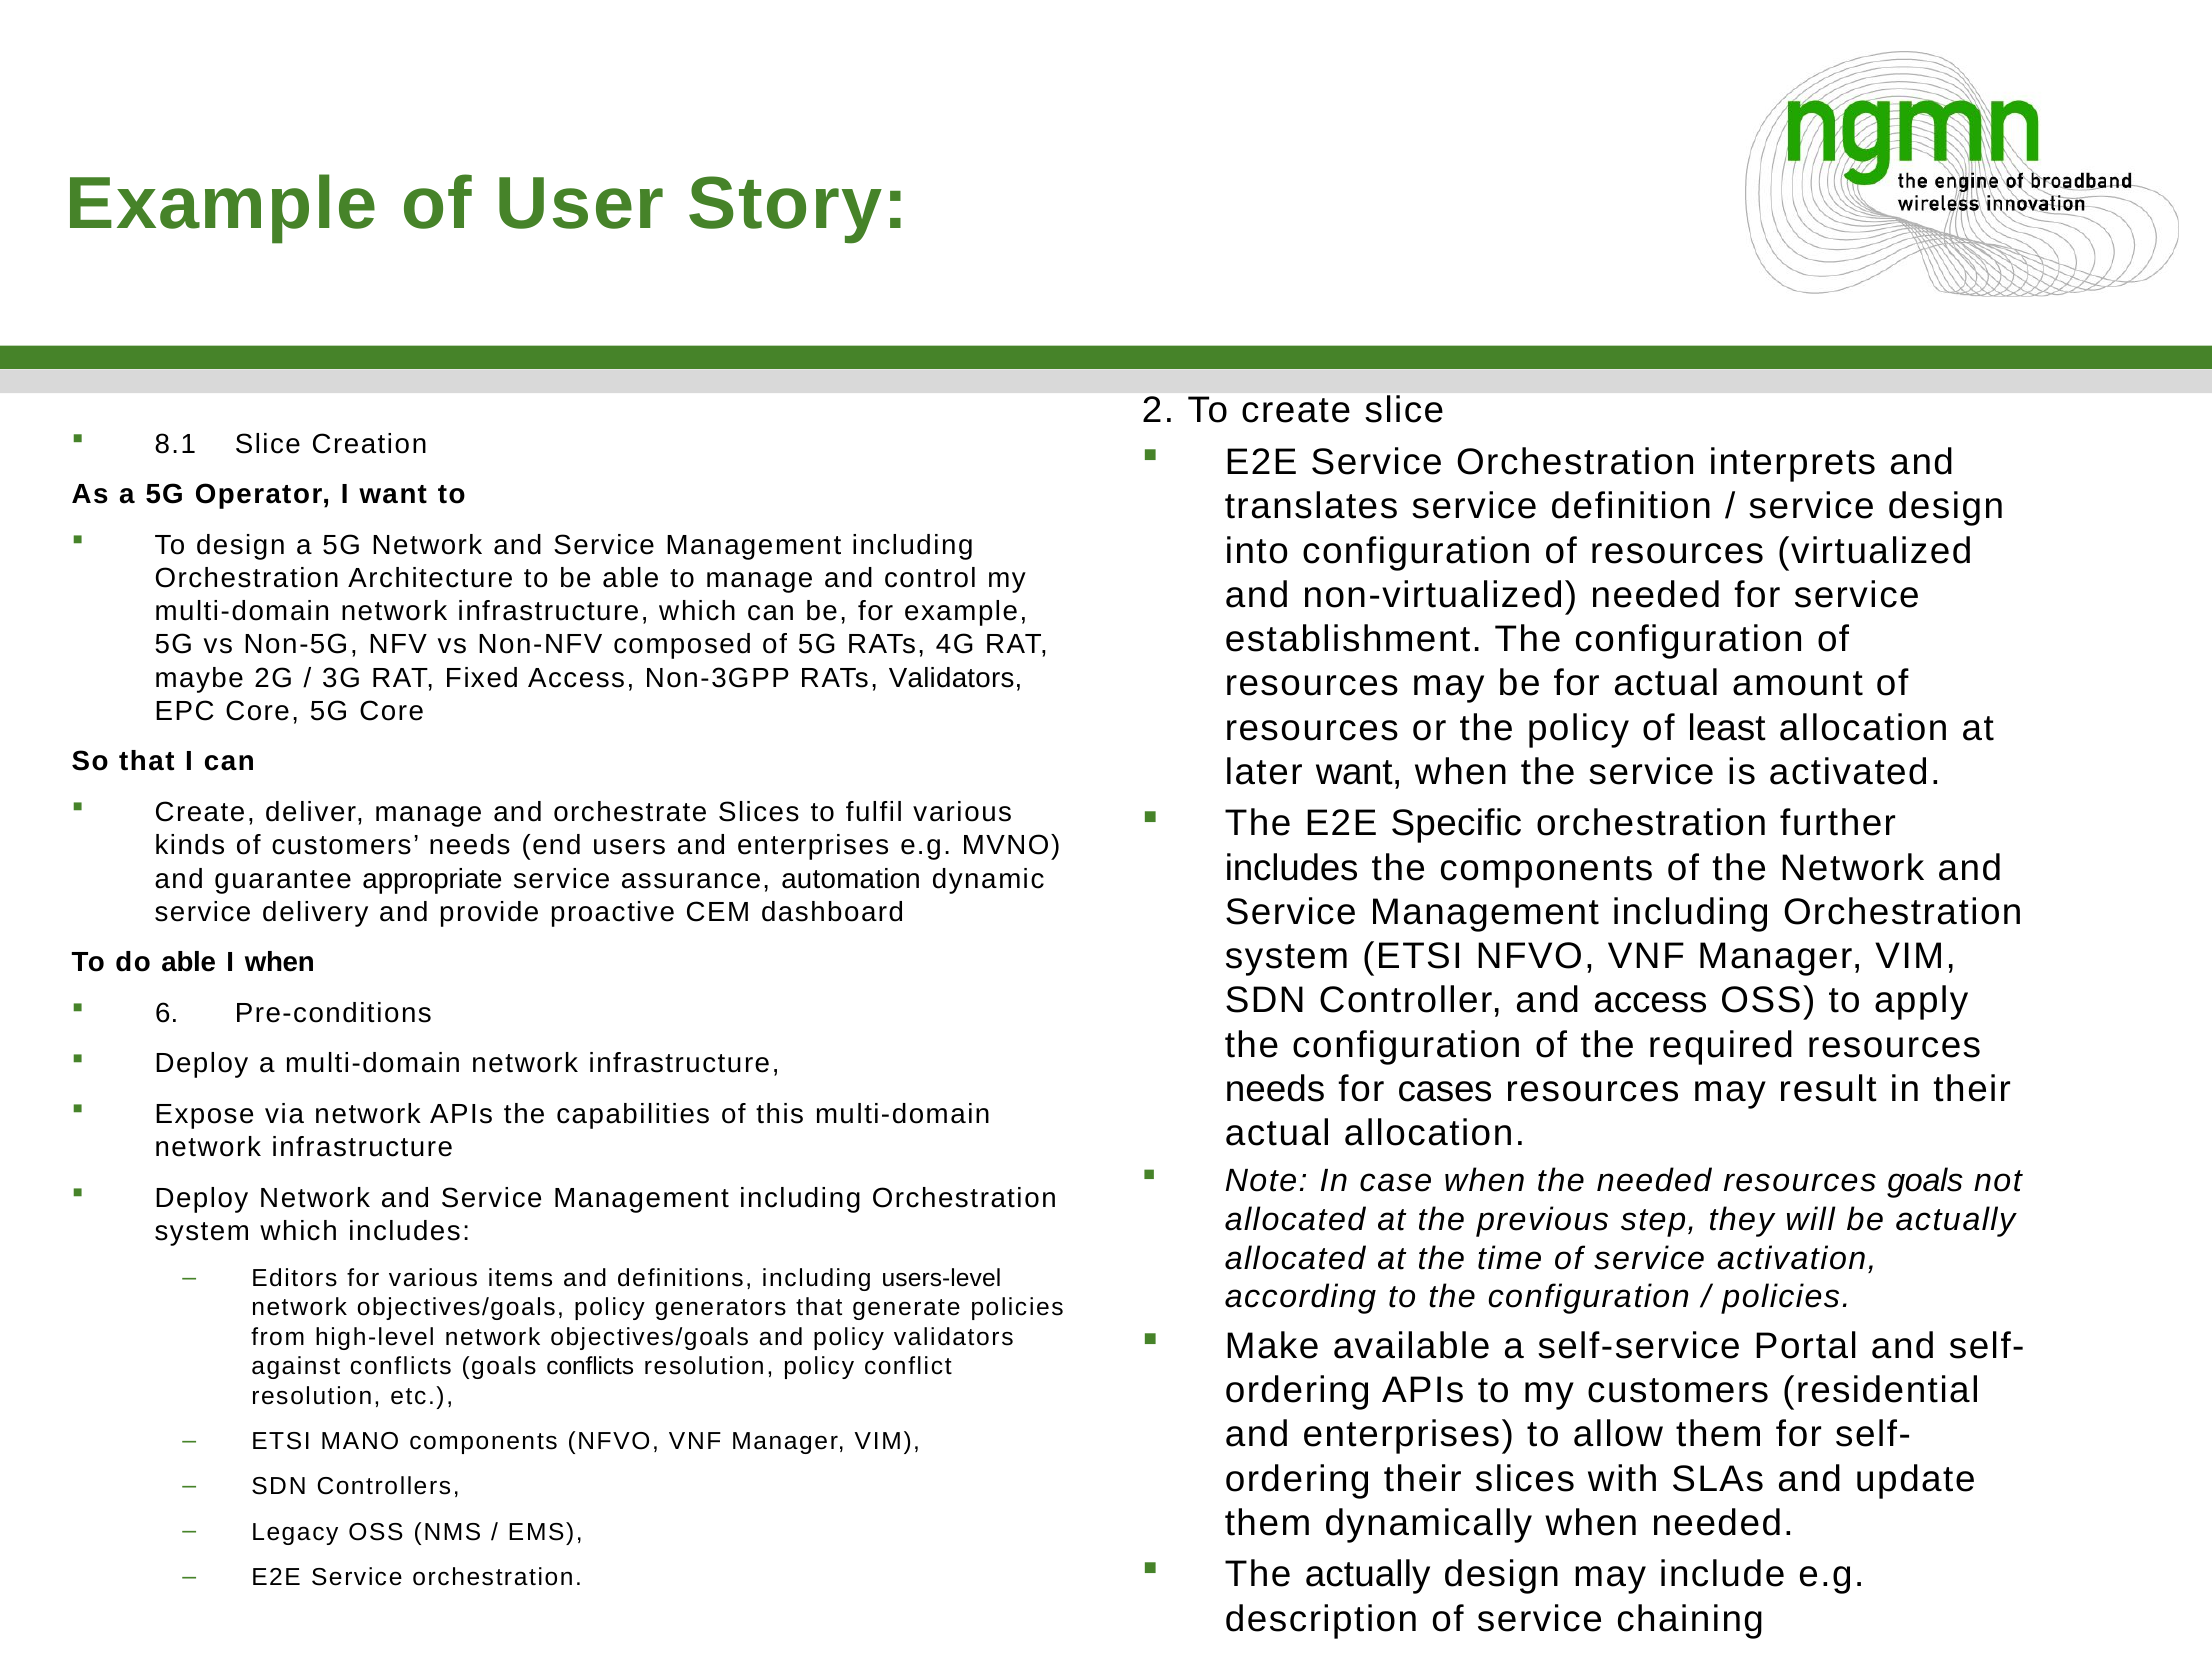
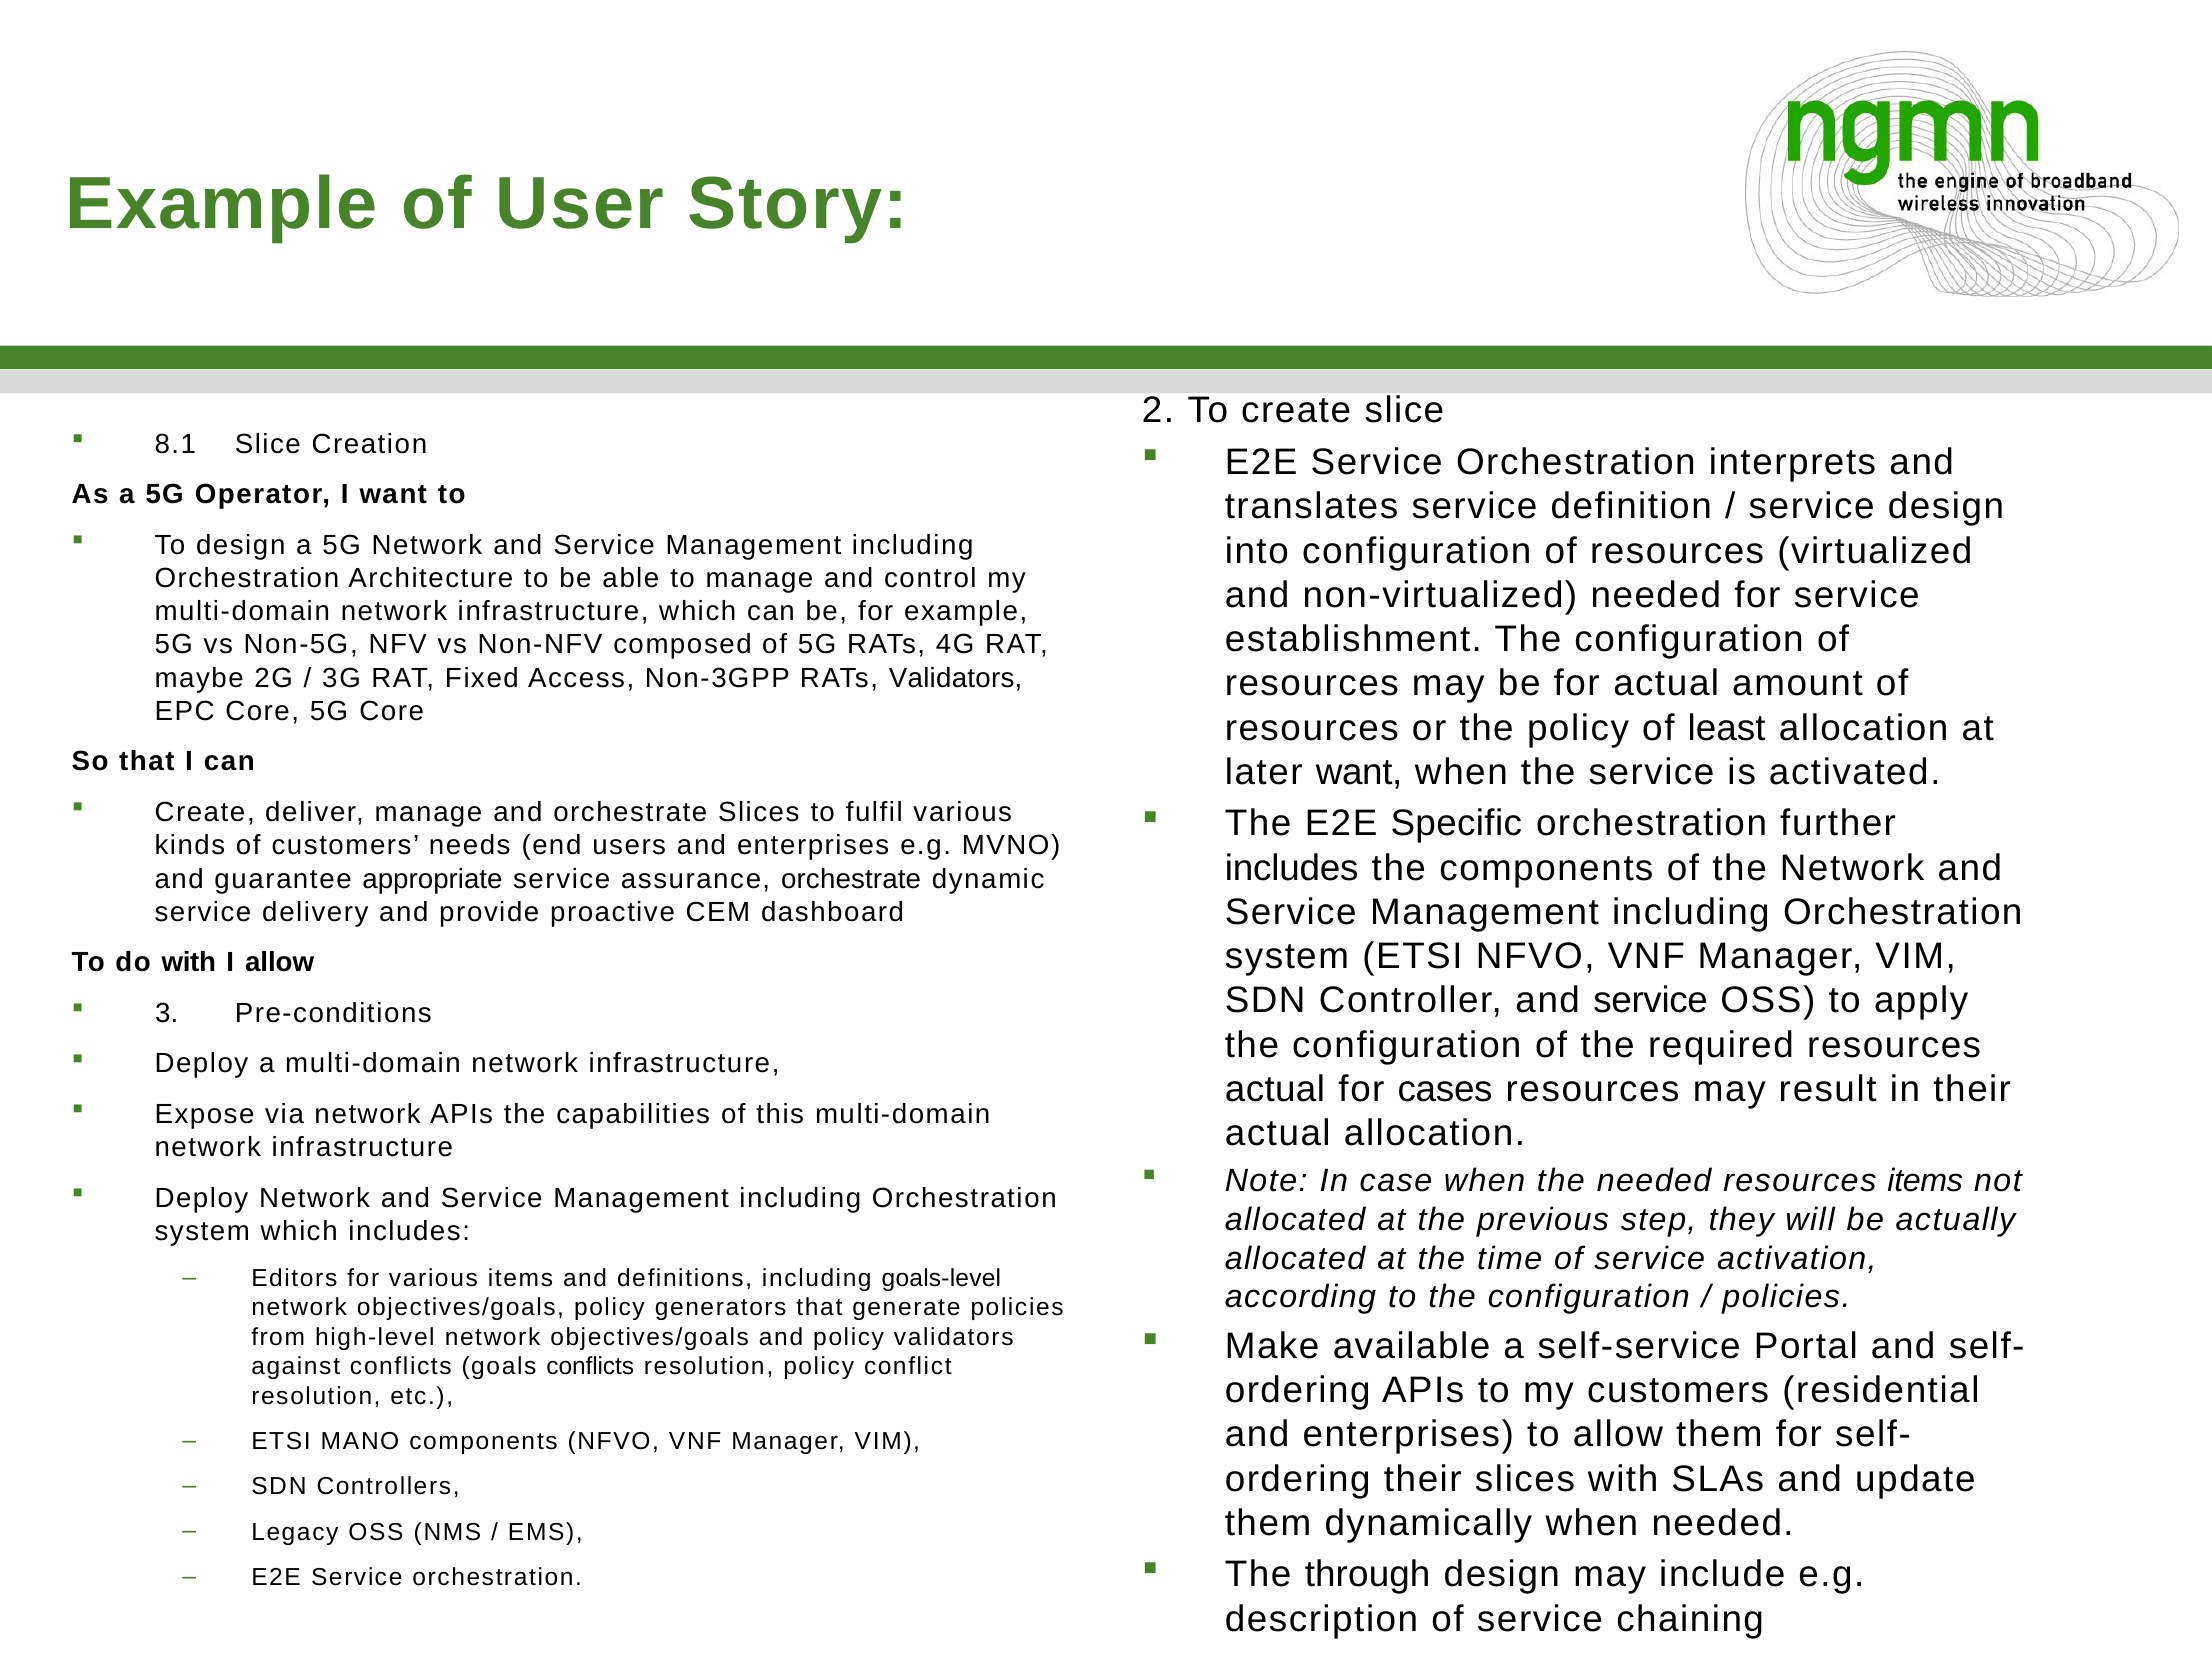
assurance automation: automation -> orchestrate
do able: able -> with
I when: when -> allow
Controller and access: access -> service
6: 6 -> 3
needs at (1275, 1089): needs -> actual
resources goals: goals -> items
users-level: users-level -> goals-level
The actually: actually -> through
